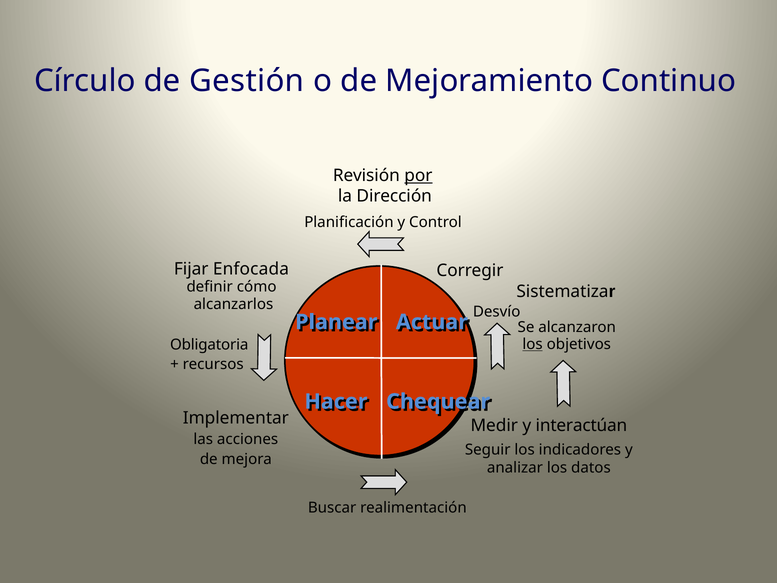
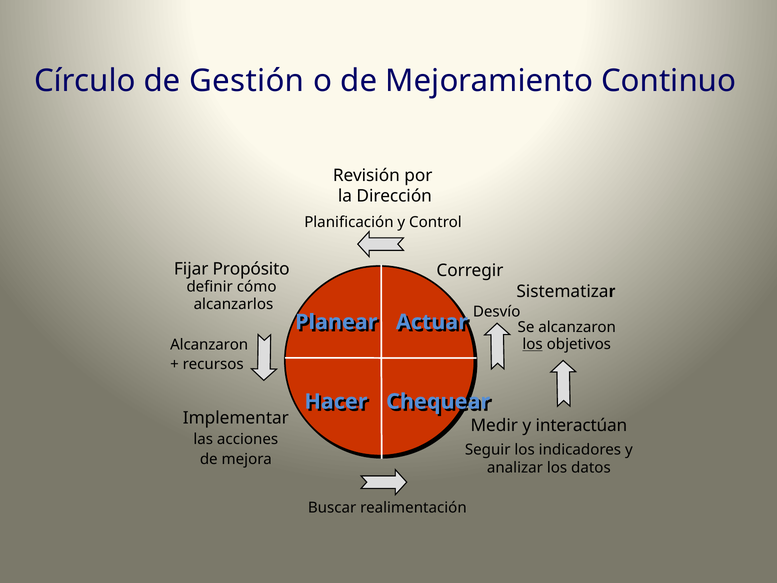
por underline: present -> none
Enfocada: Enfocada -> Propósito
Obligatoria at (209, 345): Obligatoria -> Alcanzaron
